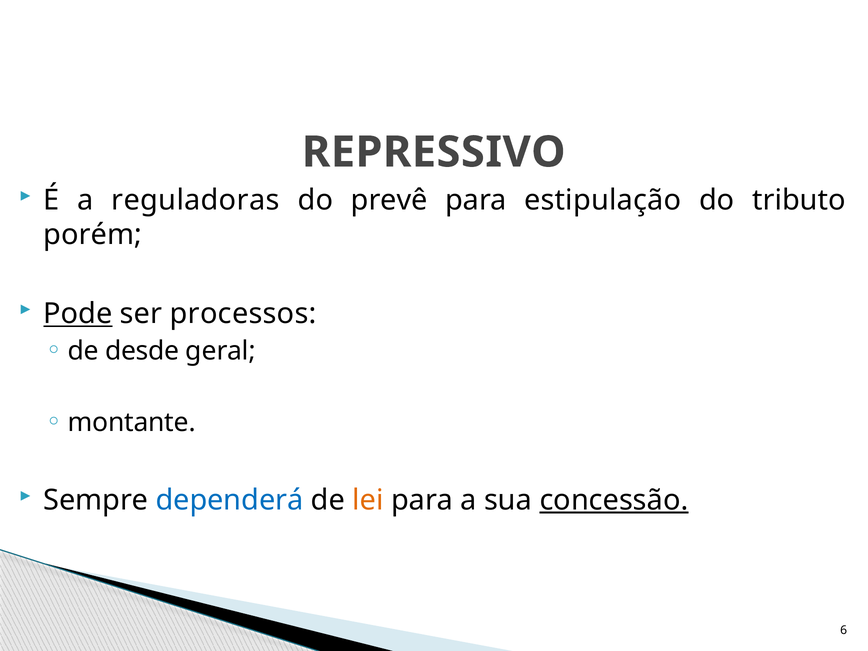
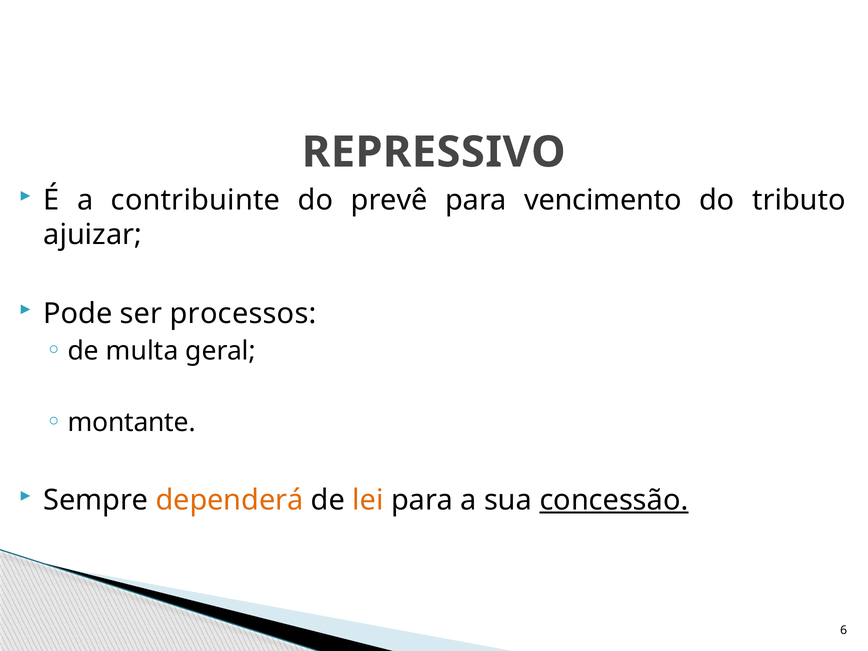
reguladoras: reguladoras -> contribuinte
estipulação: estipulação -> vencimento
porém: porém -> ajuizar
Pode underline: present -> none
desde: desde -> multa
dependerá colour: blue -> orange
